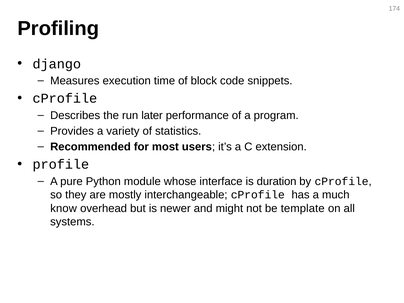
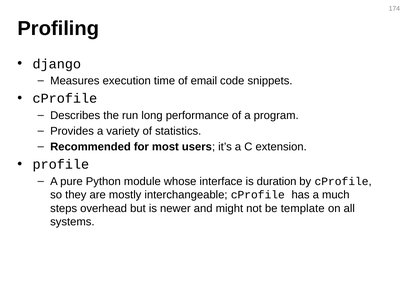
block: block -> email
later: later -> long
know: know -> steps
